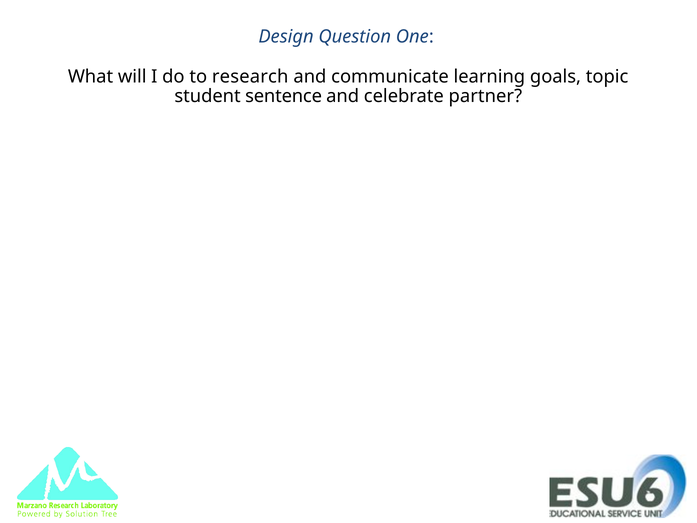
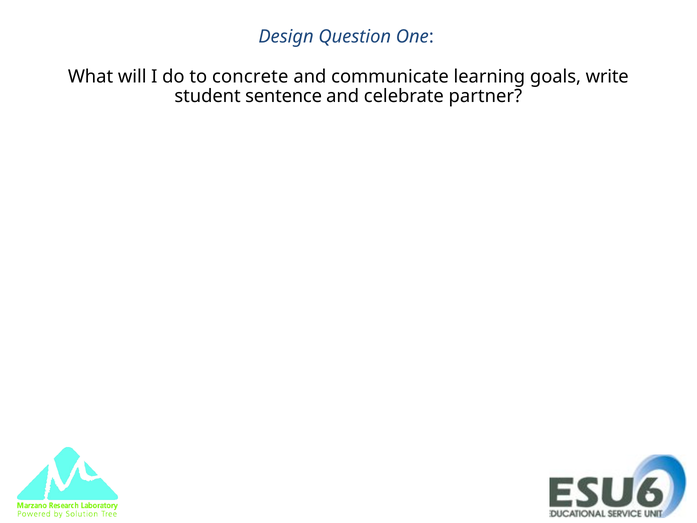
research: research -> concrete
topic: topic -> write
